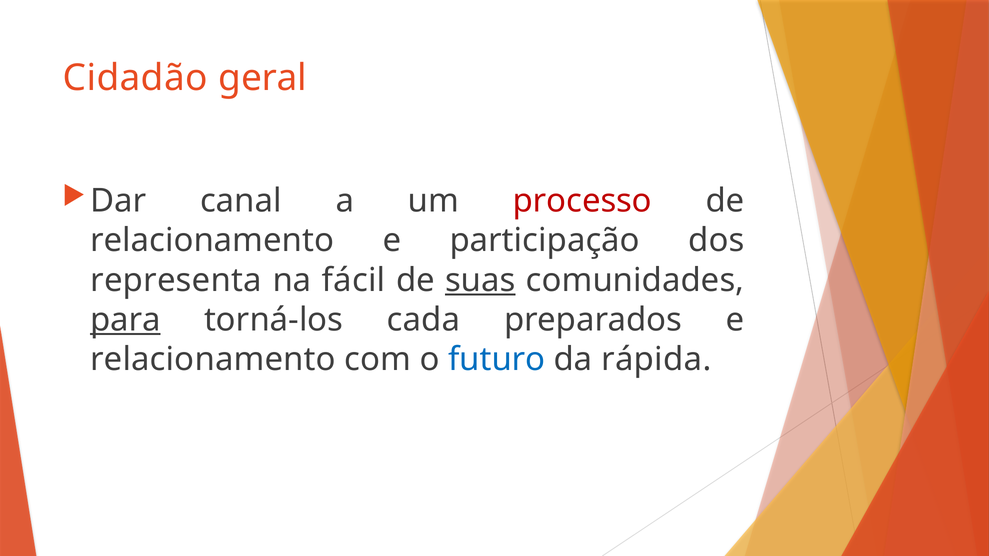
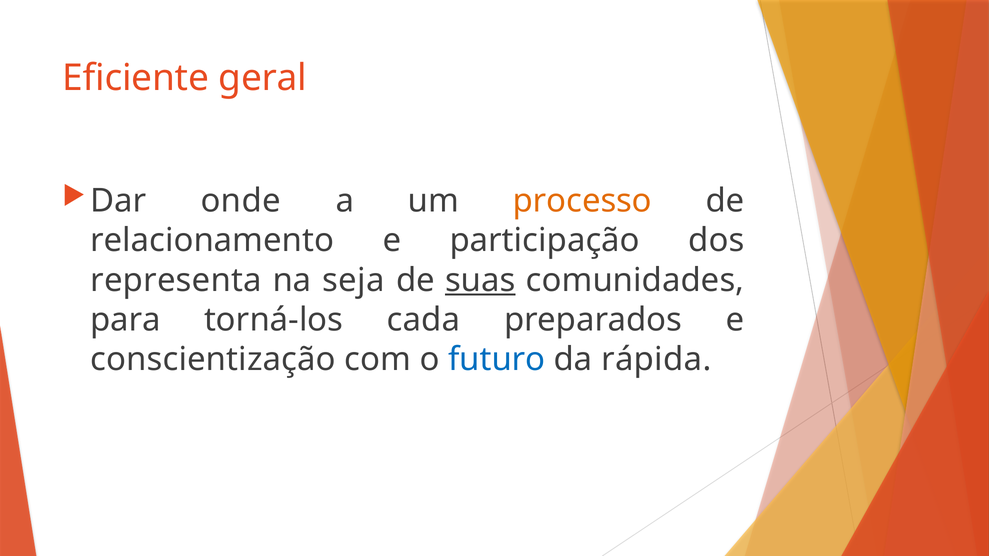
Cidadão: Cidadão -> Eficiente
canal: canal -> onde
processo colour: red -> orange
fácil: fácil -> seja
para underline: present -> none
relacionamento at (213, 359): relacionamento -> conscientização
